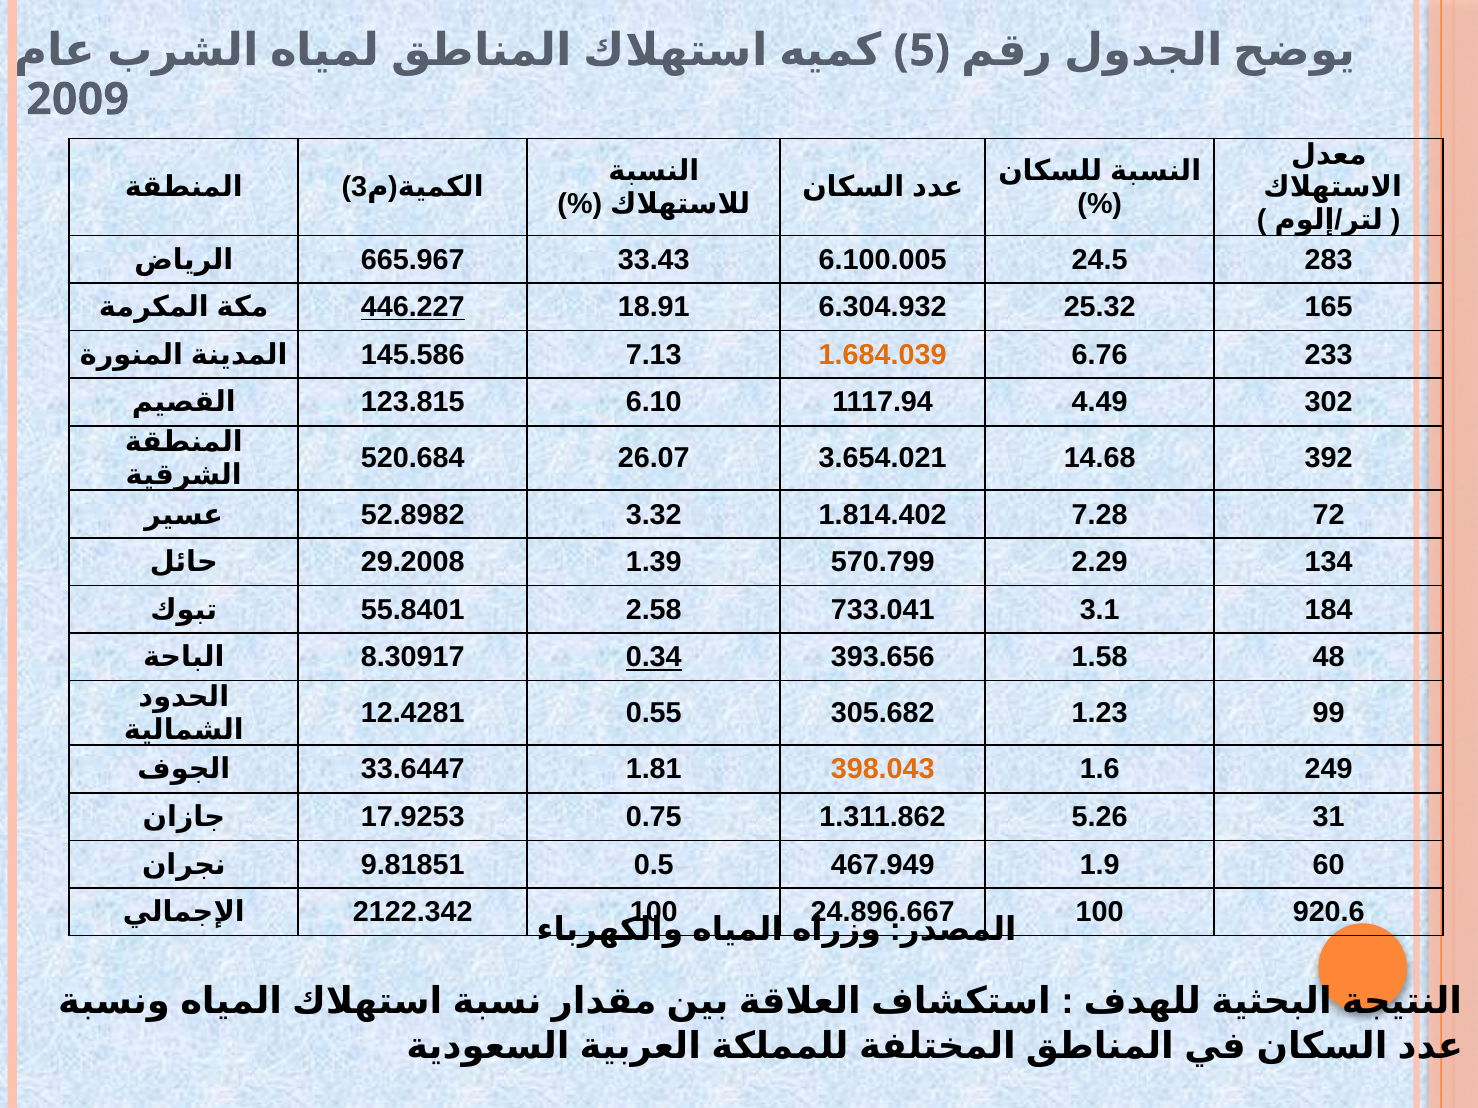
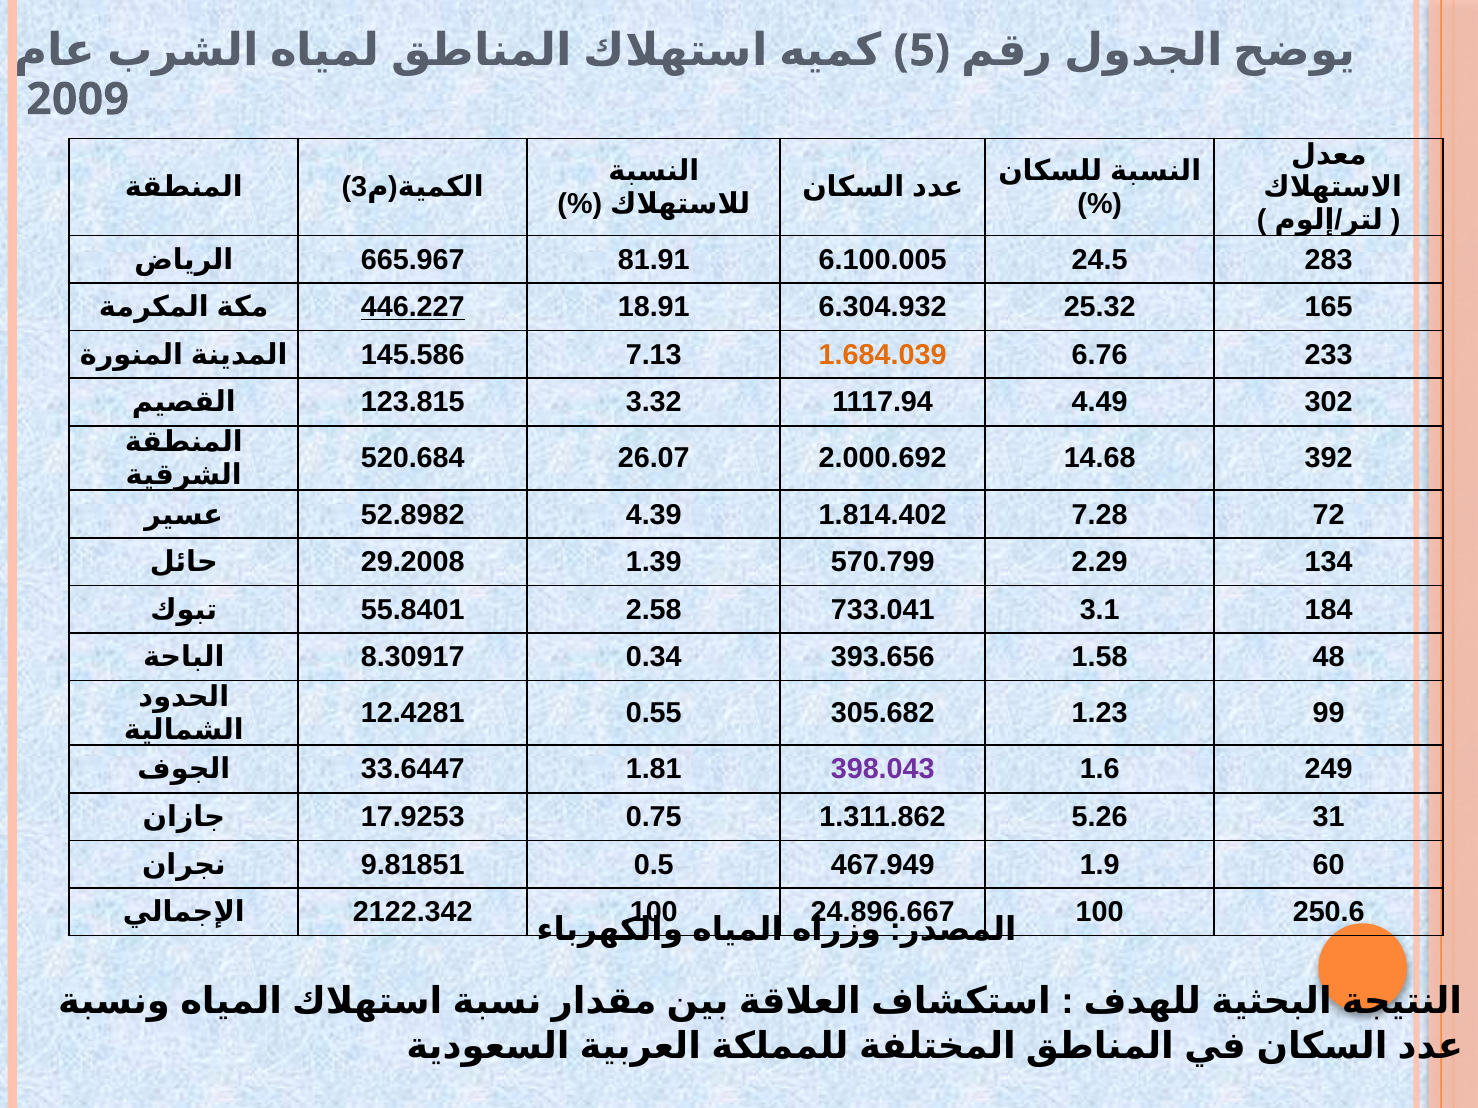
33.43: 33.43 -> 81.91
6.10: 6.10 -> 3.32
3.654.021: 3.654.021 -> 2.000.692
3.32: 3.32 -> 4.39
0.34 underline: present -> none
398.043 colour: orange -> purple
920.6: 920.6 -> 250.6
